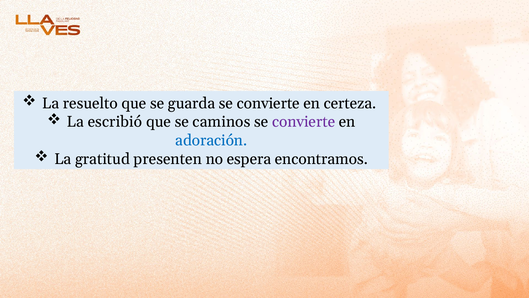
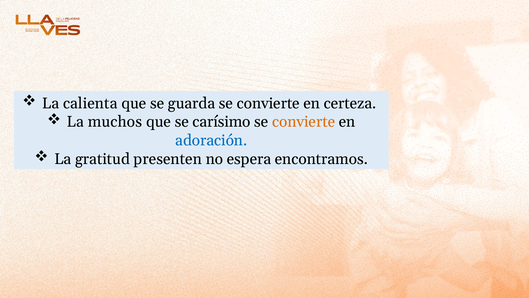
resuelto: resuelto -> calienta
escribió: escribió -> muchos
caminos: caminos -> carísimo
convierte at (304, 122) colour: purple -> orange
